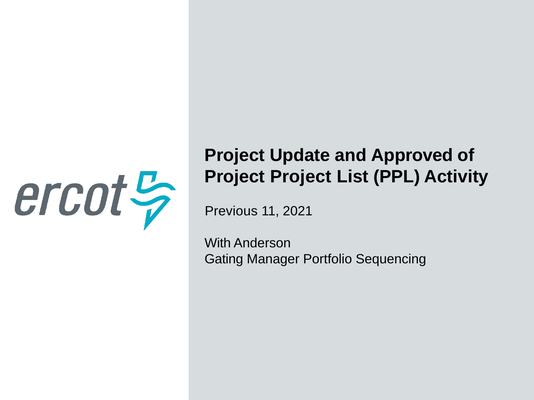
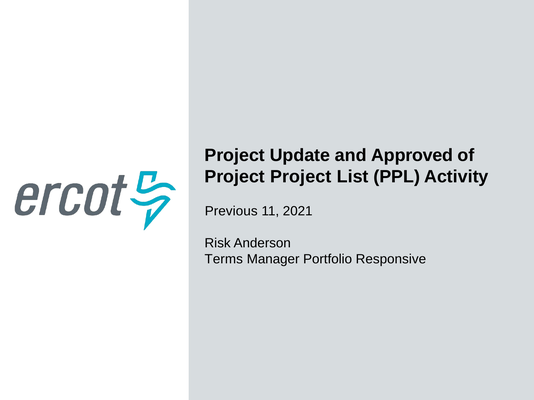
With: With -> Risk
Gating: Gating -> Terms
Sequencing: Sequencing -> Responsive
